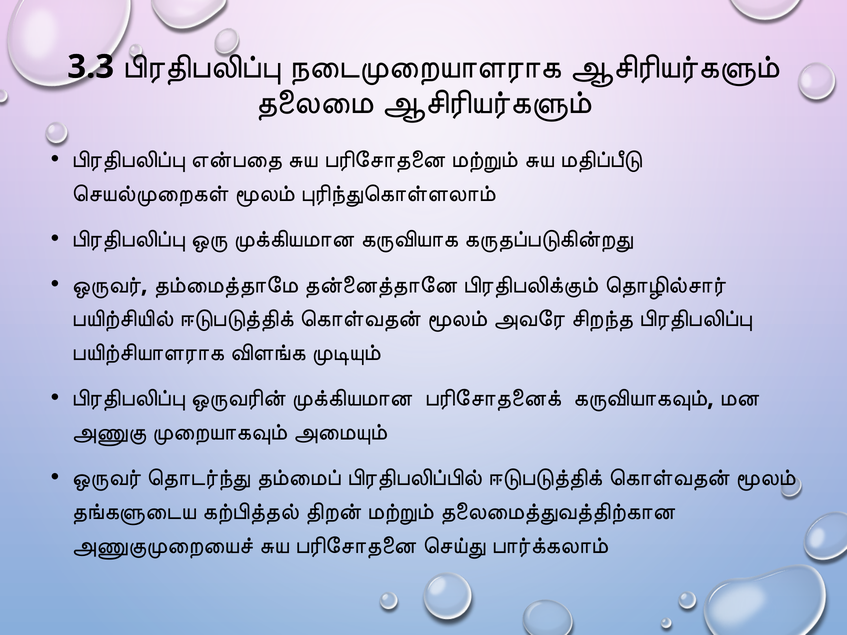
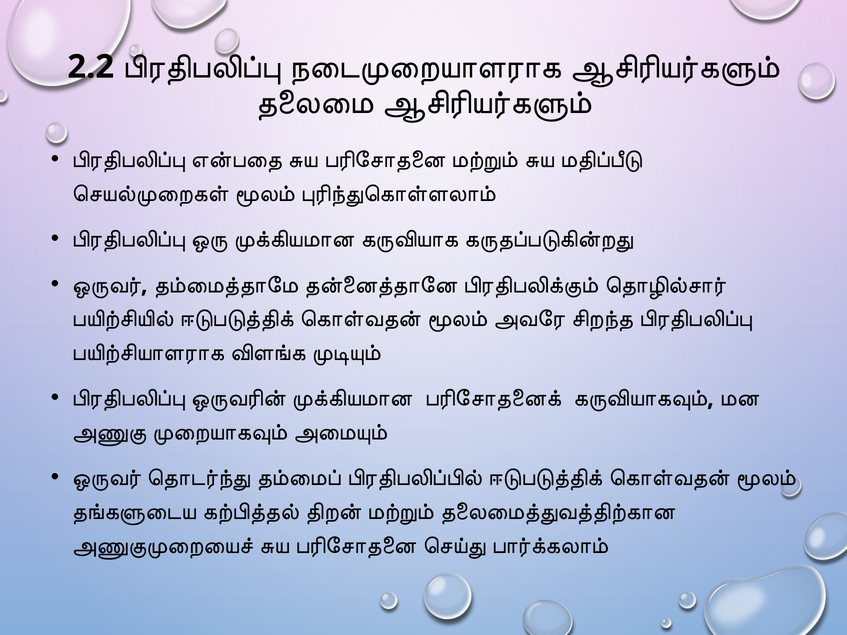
3.3: 3.3 -> 2.2
